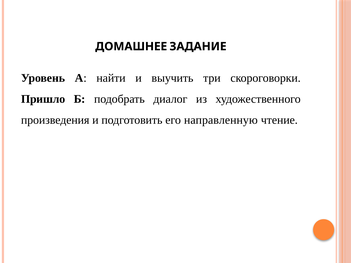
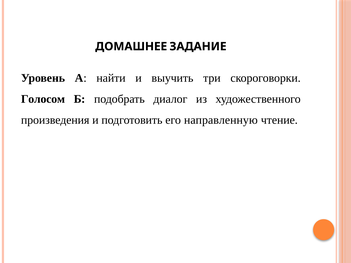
Пришло: Пришло -> Голосом
